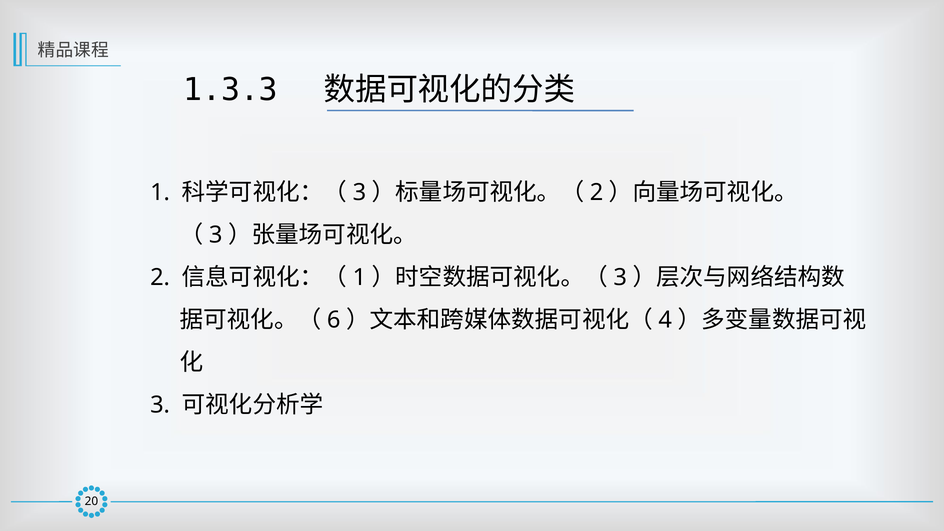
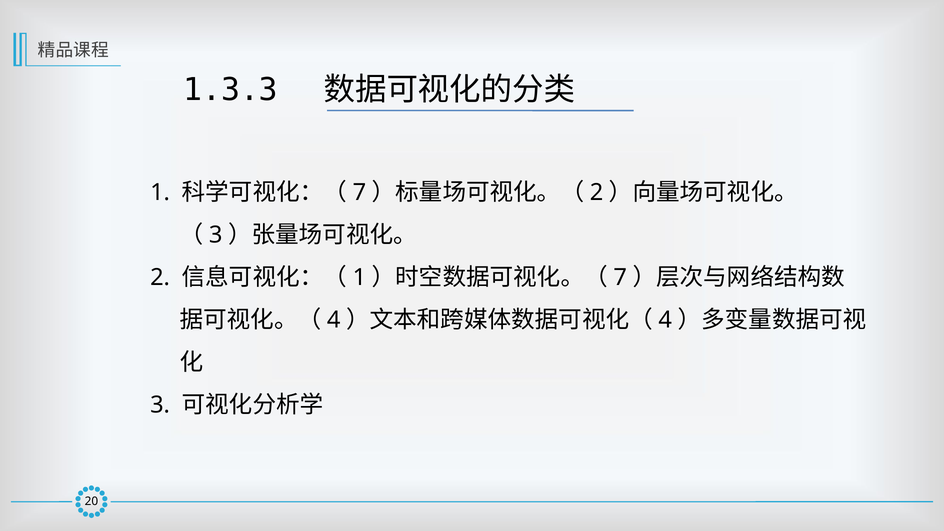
3 at (359, 192): 3 -> 7
3 at (620, 277): 3 -> 7
6 at (334, 320): 6 -> 4
